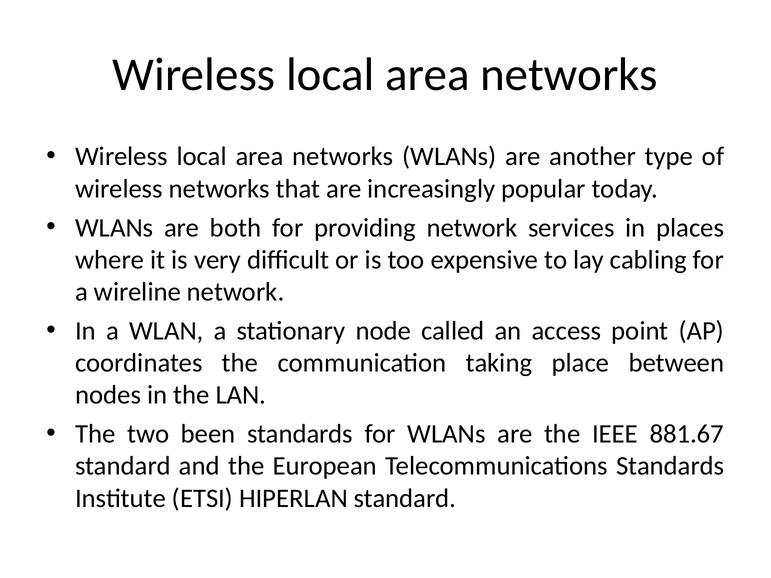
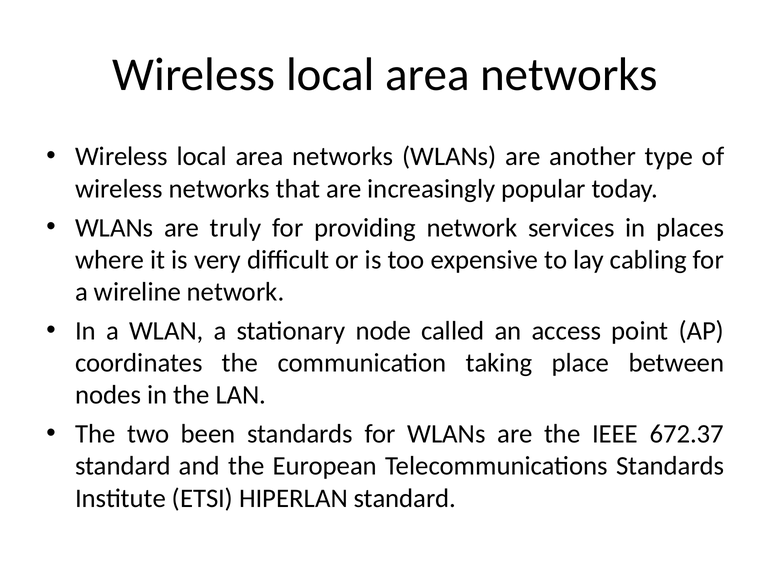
both: both -> truly
881.67: 881.67 -> 672.37
